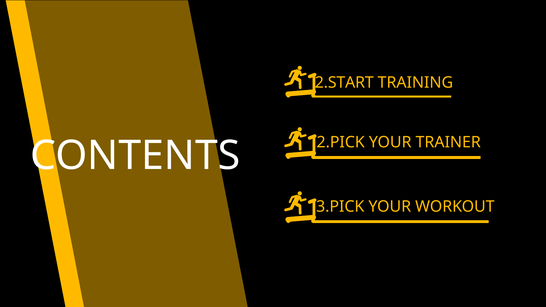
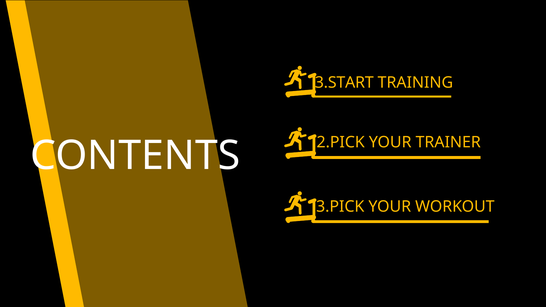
2.START: 2.START -> 3.START
